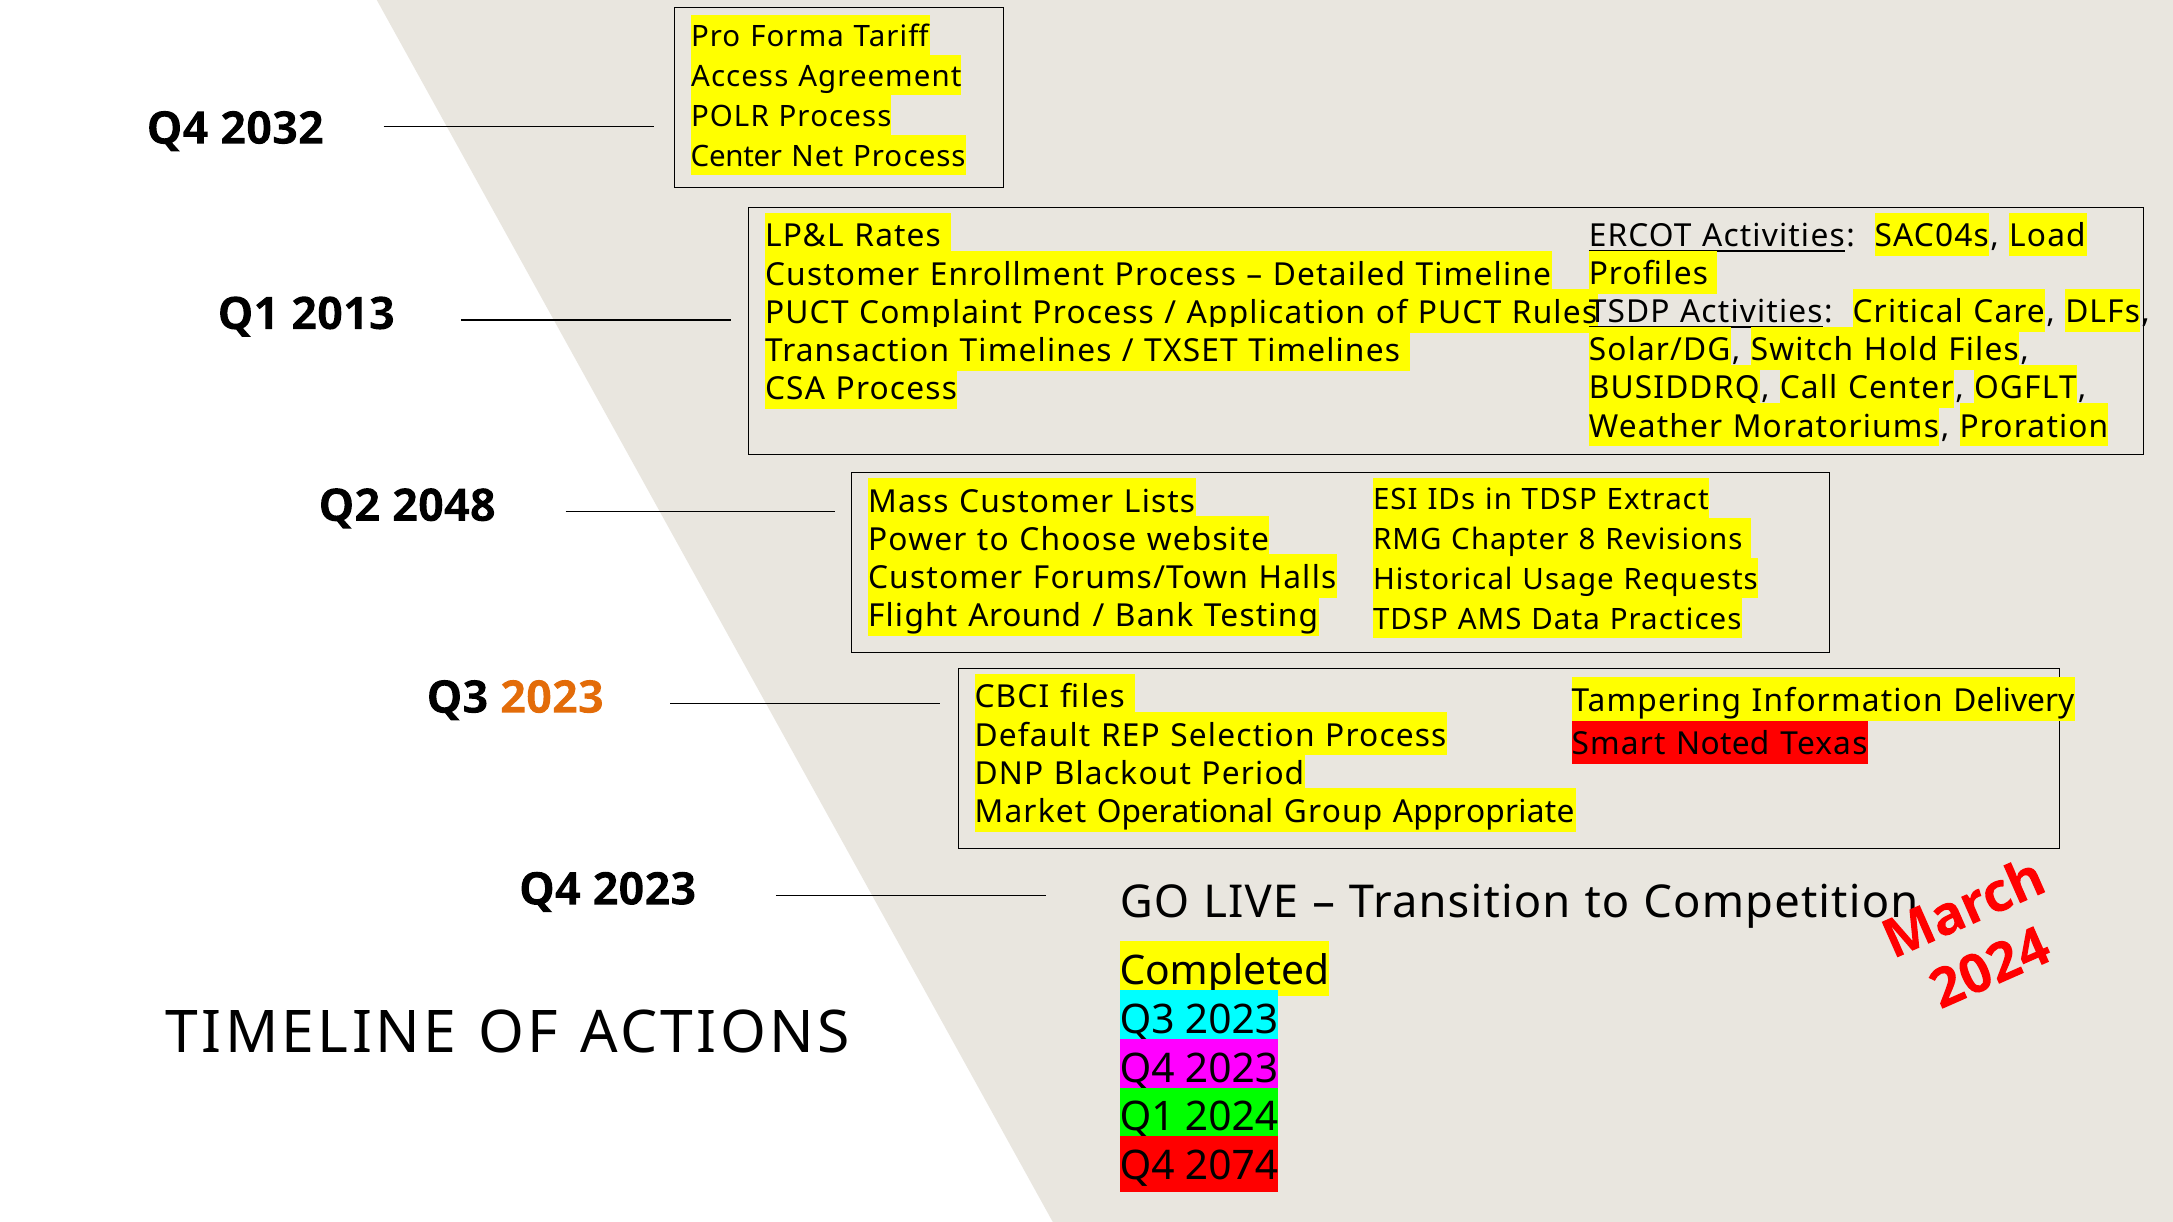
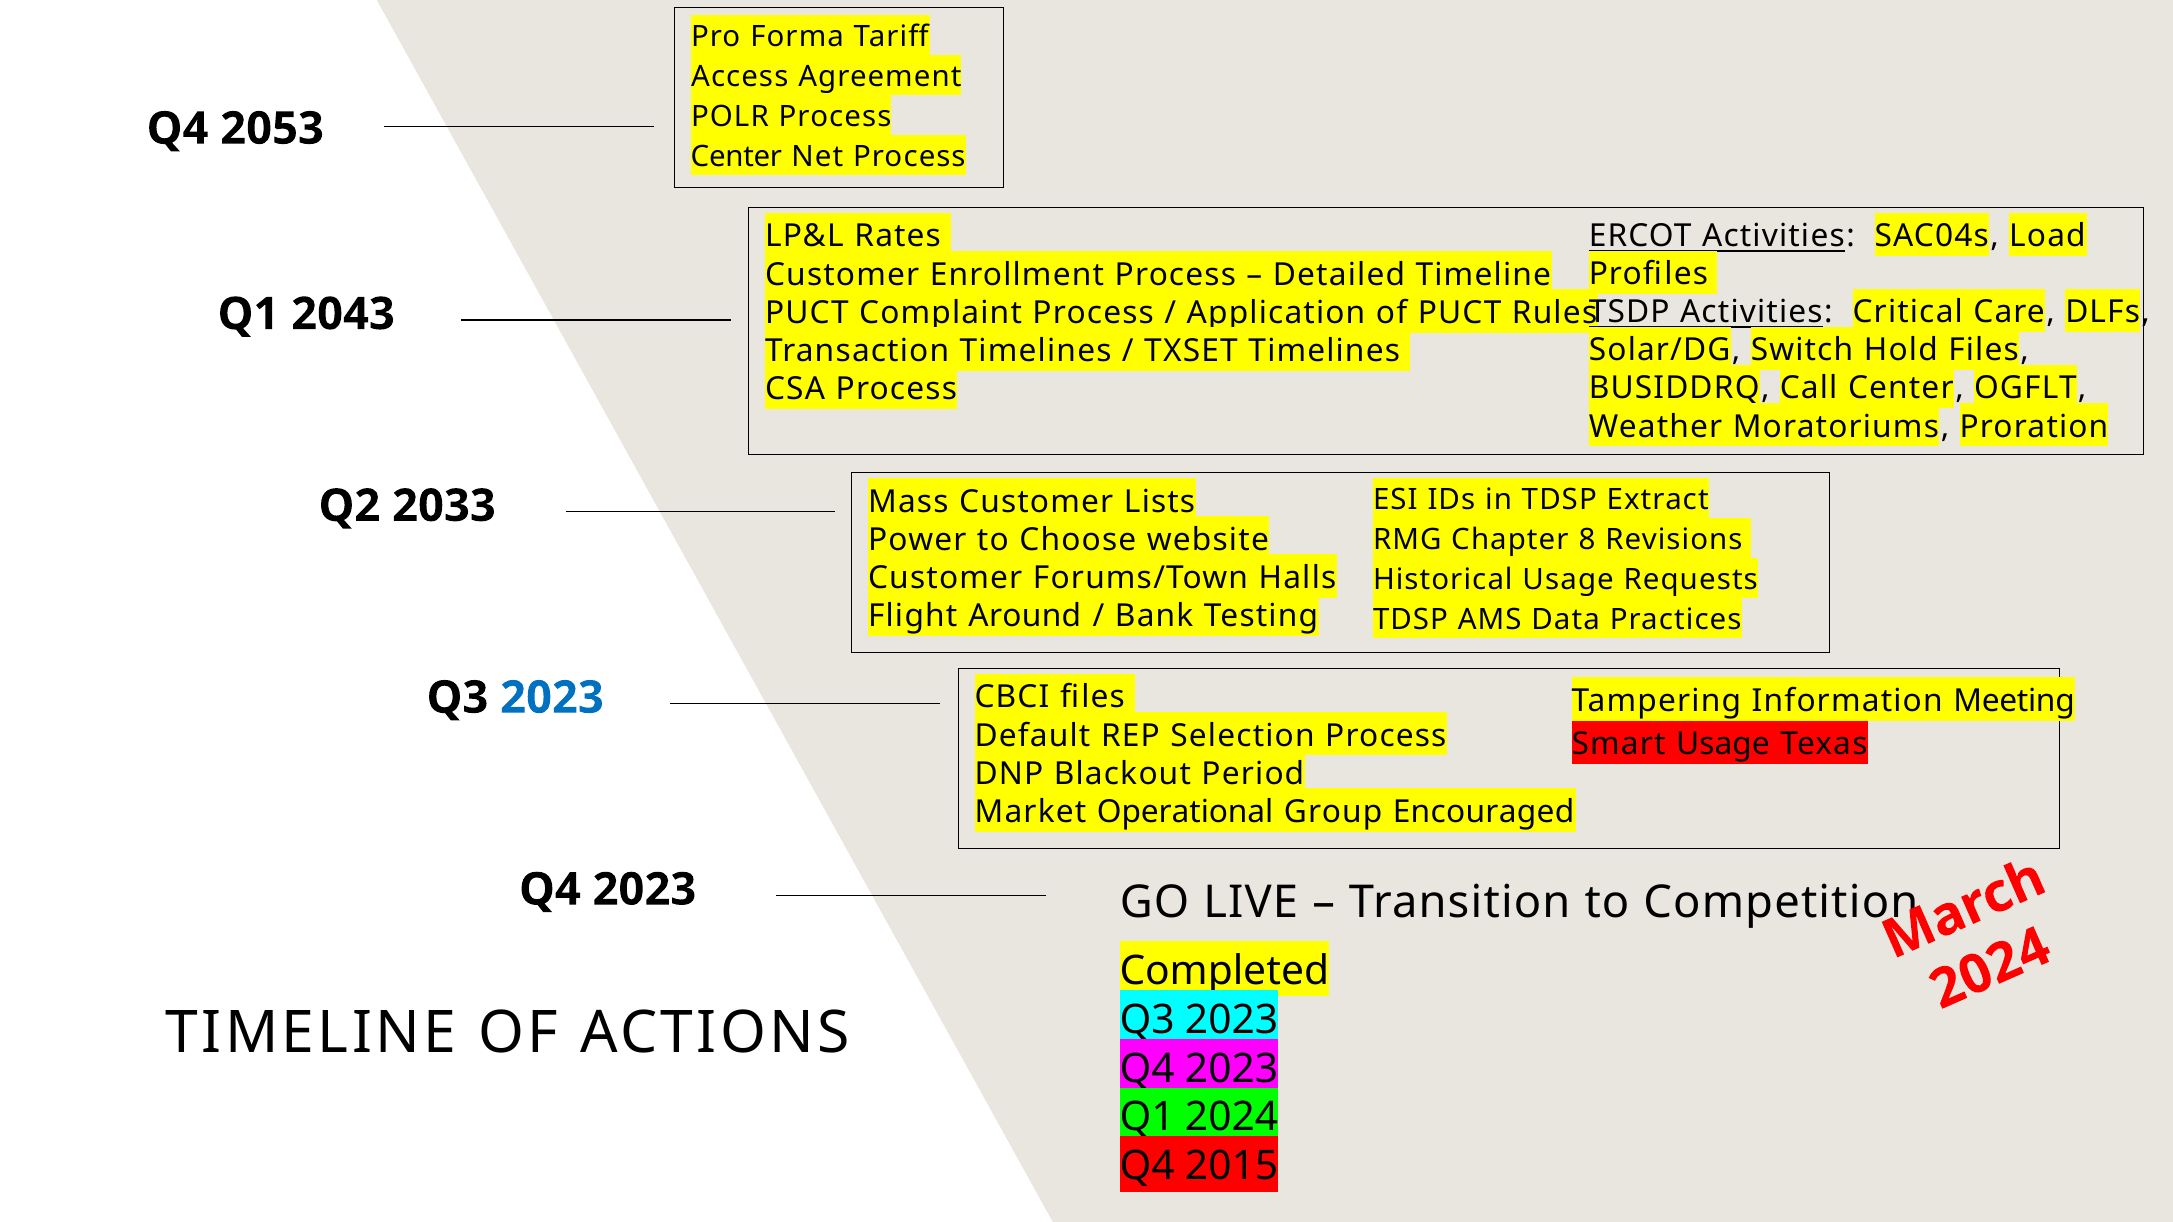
2032: 2032 -> 2053
2013: 2013 -> 2043
2048: 2048 -> 2033
2023 at (552, 698) colour: orange -> blue
Delivery: Delivery -> Meeting
Smart Noted: Noted -> Usage
Appropriate: Appropriate -> Encouraged
2074: 2074 -> 2015
